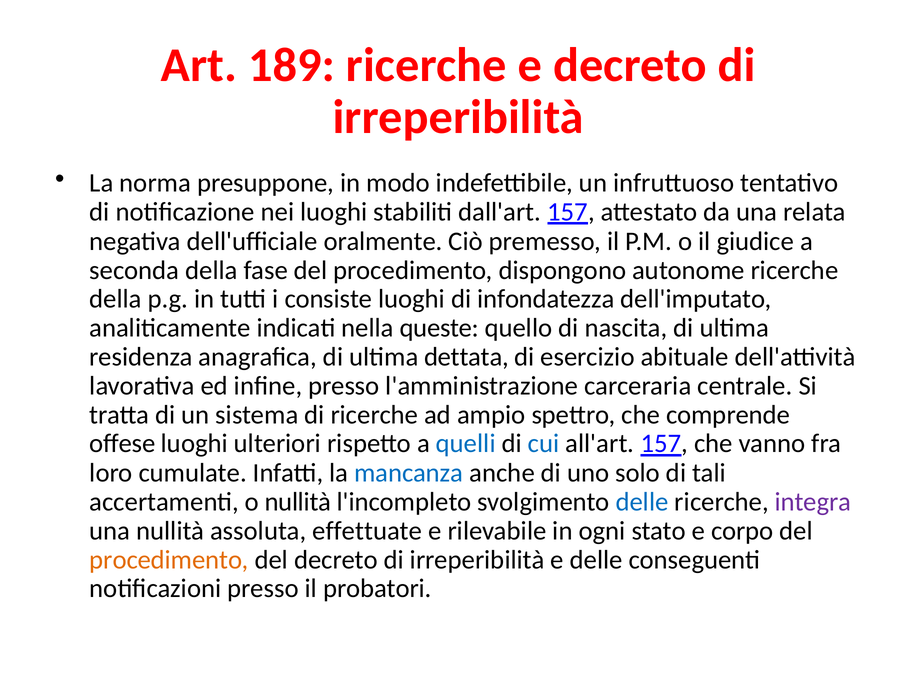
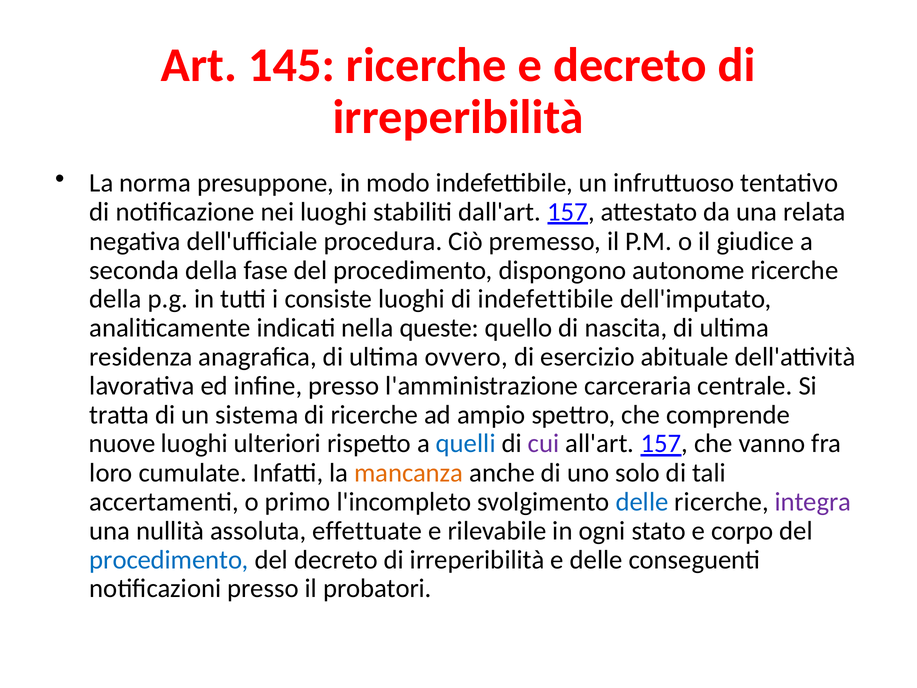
189: 189 -> 145
oralmente: oralmente -> procedura
di infondatezza: infondatezza -> indefettibile
dettata: dettata -> ovvero
offese: offese -> nuove
cui colour: blue -> purple
mancanza colour: blue -> orange
o nullità: nullità -> primo
procedimento at (169, 560) colour: orange -> blue
